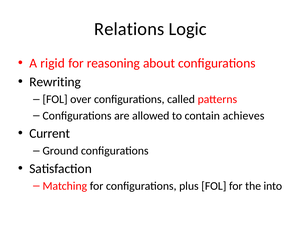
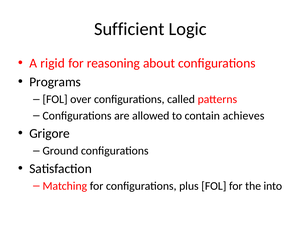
Relations: Relations -> Sufficient
Rewriting: Rewriting -> Programs
Current: Current -> Grigore
